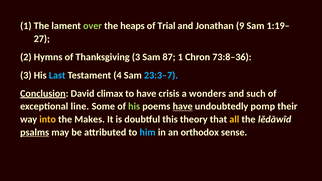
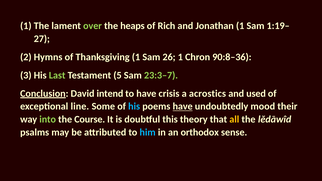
Trial: Trial -> Rich
Jonathan 9: 9 -> 1
Thanksgiving 3: 3 -> 1
87: 87 -> 26
73:8–36: 73:8–36 -> 90:8–36
Last colour: light blue -> light green
4: 4 -> 5
23:3–7 colour: light blue -> light green
climax: climax -> intend
wonders: wonders -> acrostics
such: such -> used
his colour: light green -> light blue
pomp: pomp -> mood
into colour: yellow -> light green
Makes: Makes -> Course
psalms underline: present -> none
